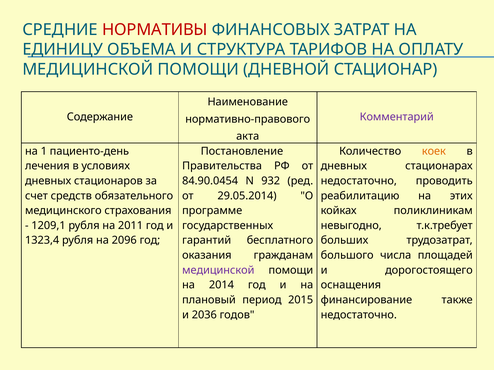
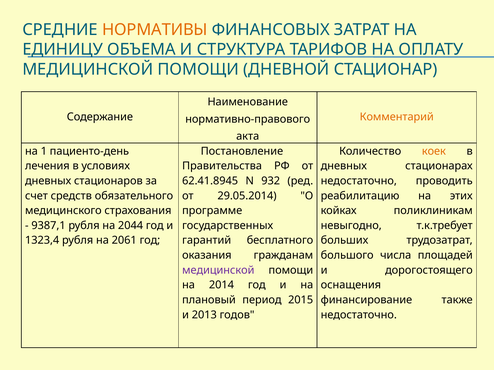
НОРМАТИВЫ colour: red -> orange
Комментарий colour: purple -> orange
84.90.0454: 84.90.0454 -> 62.41.8945
1209,1: 1209,1 -> 9387,1
2011: 2011 -> 2044
2096: 2096 -> 2061
2036: 2036 -> 2013
